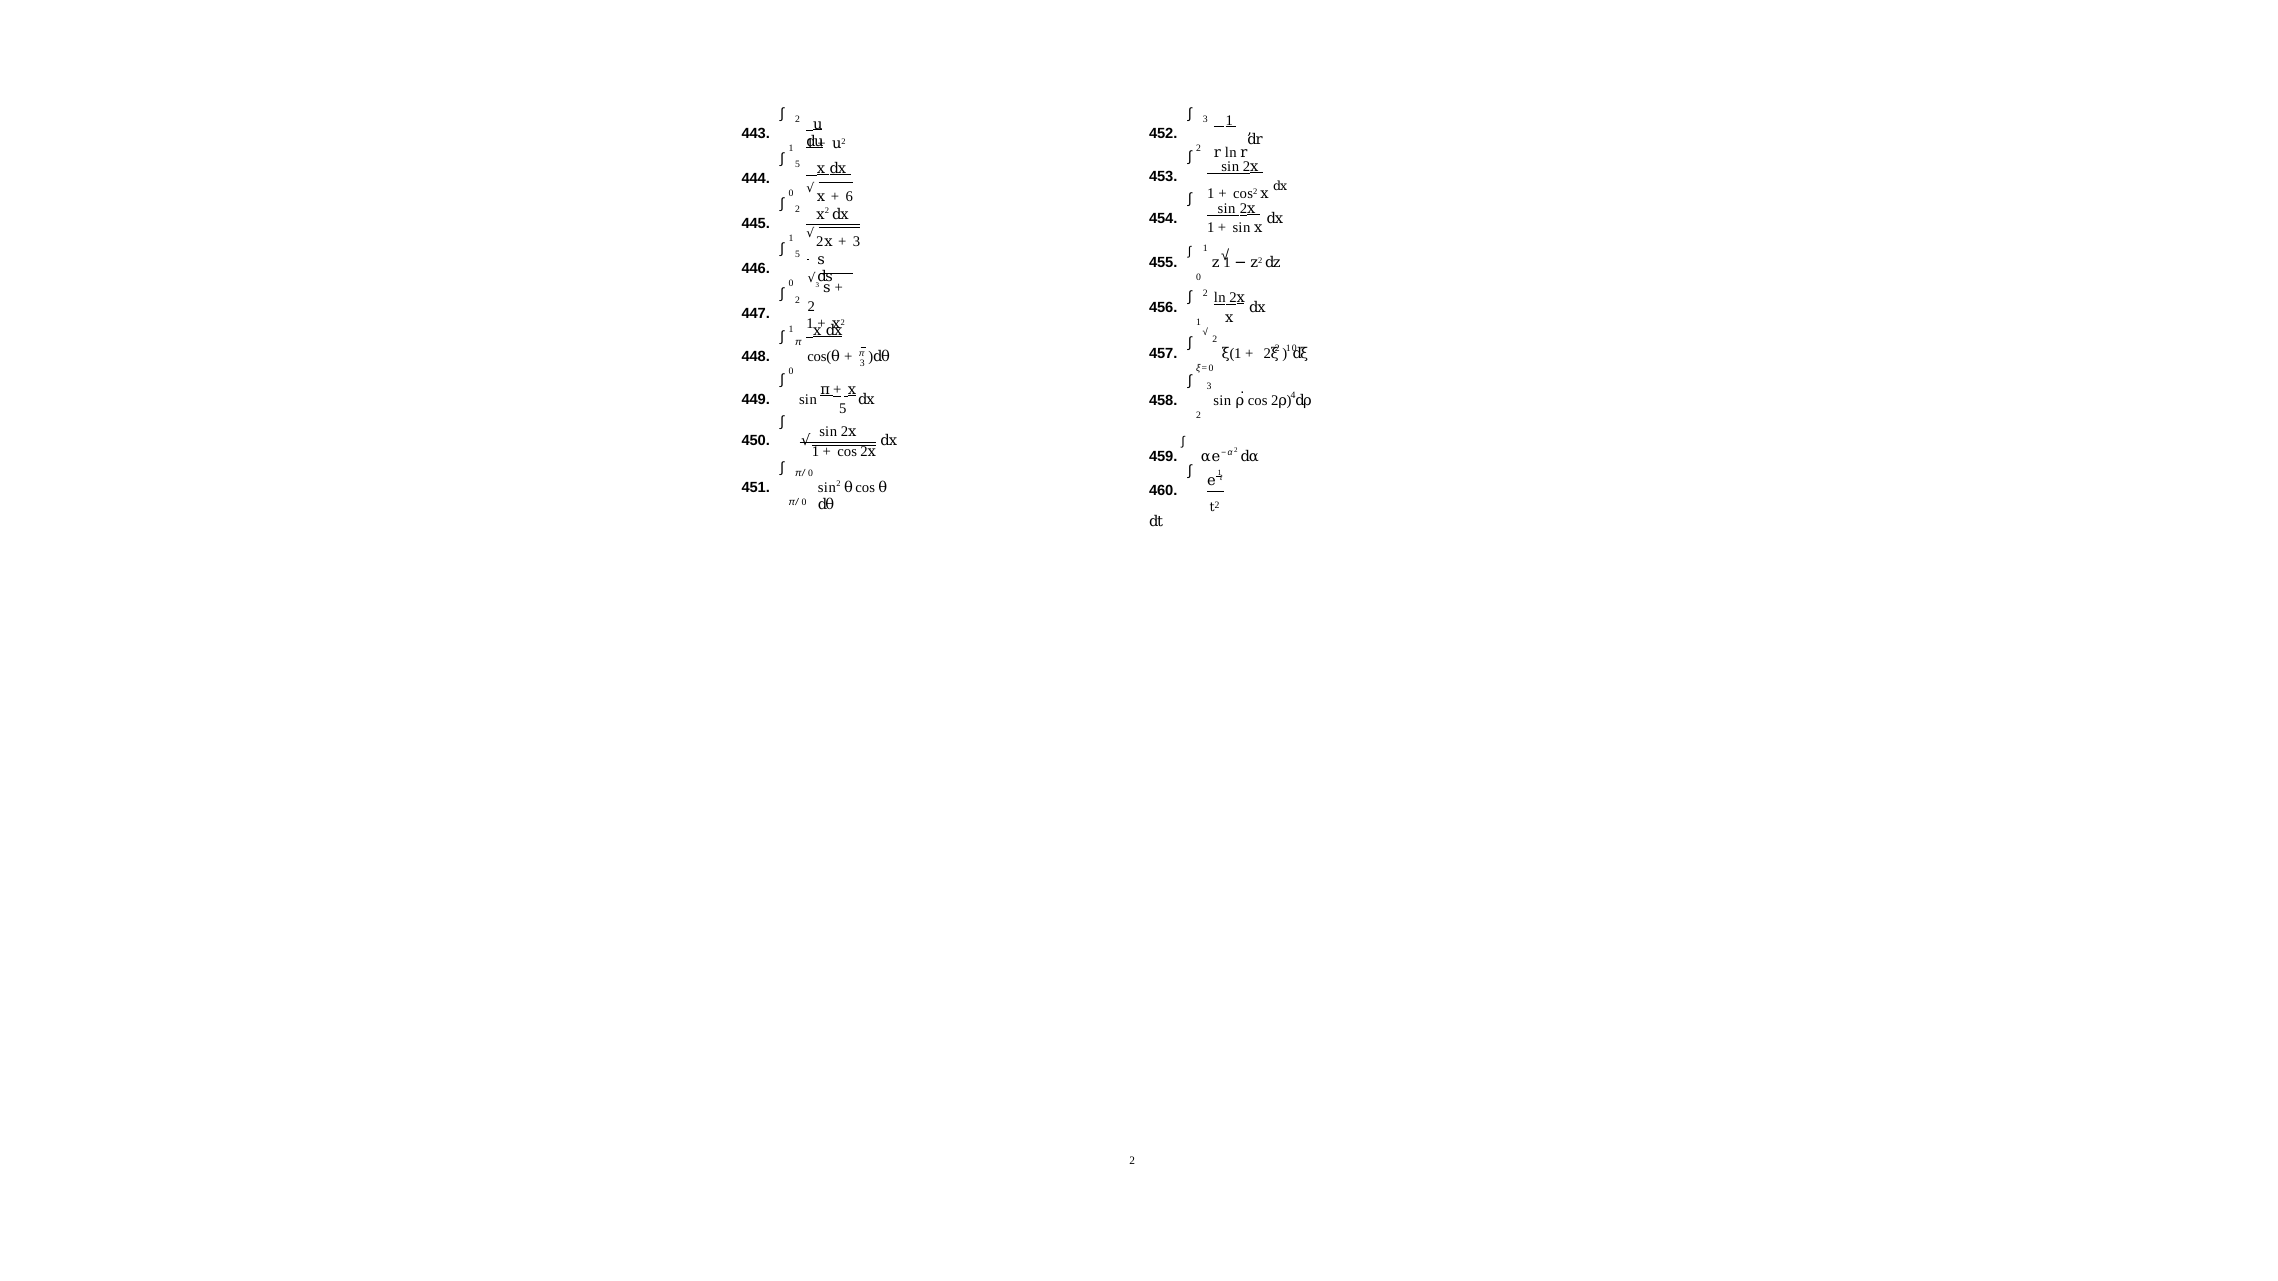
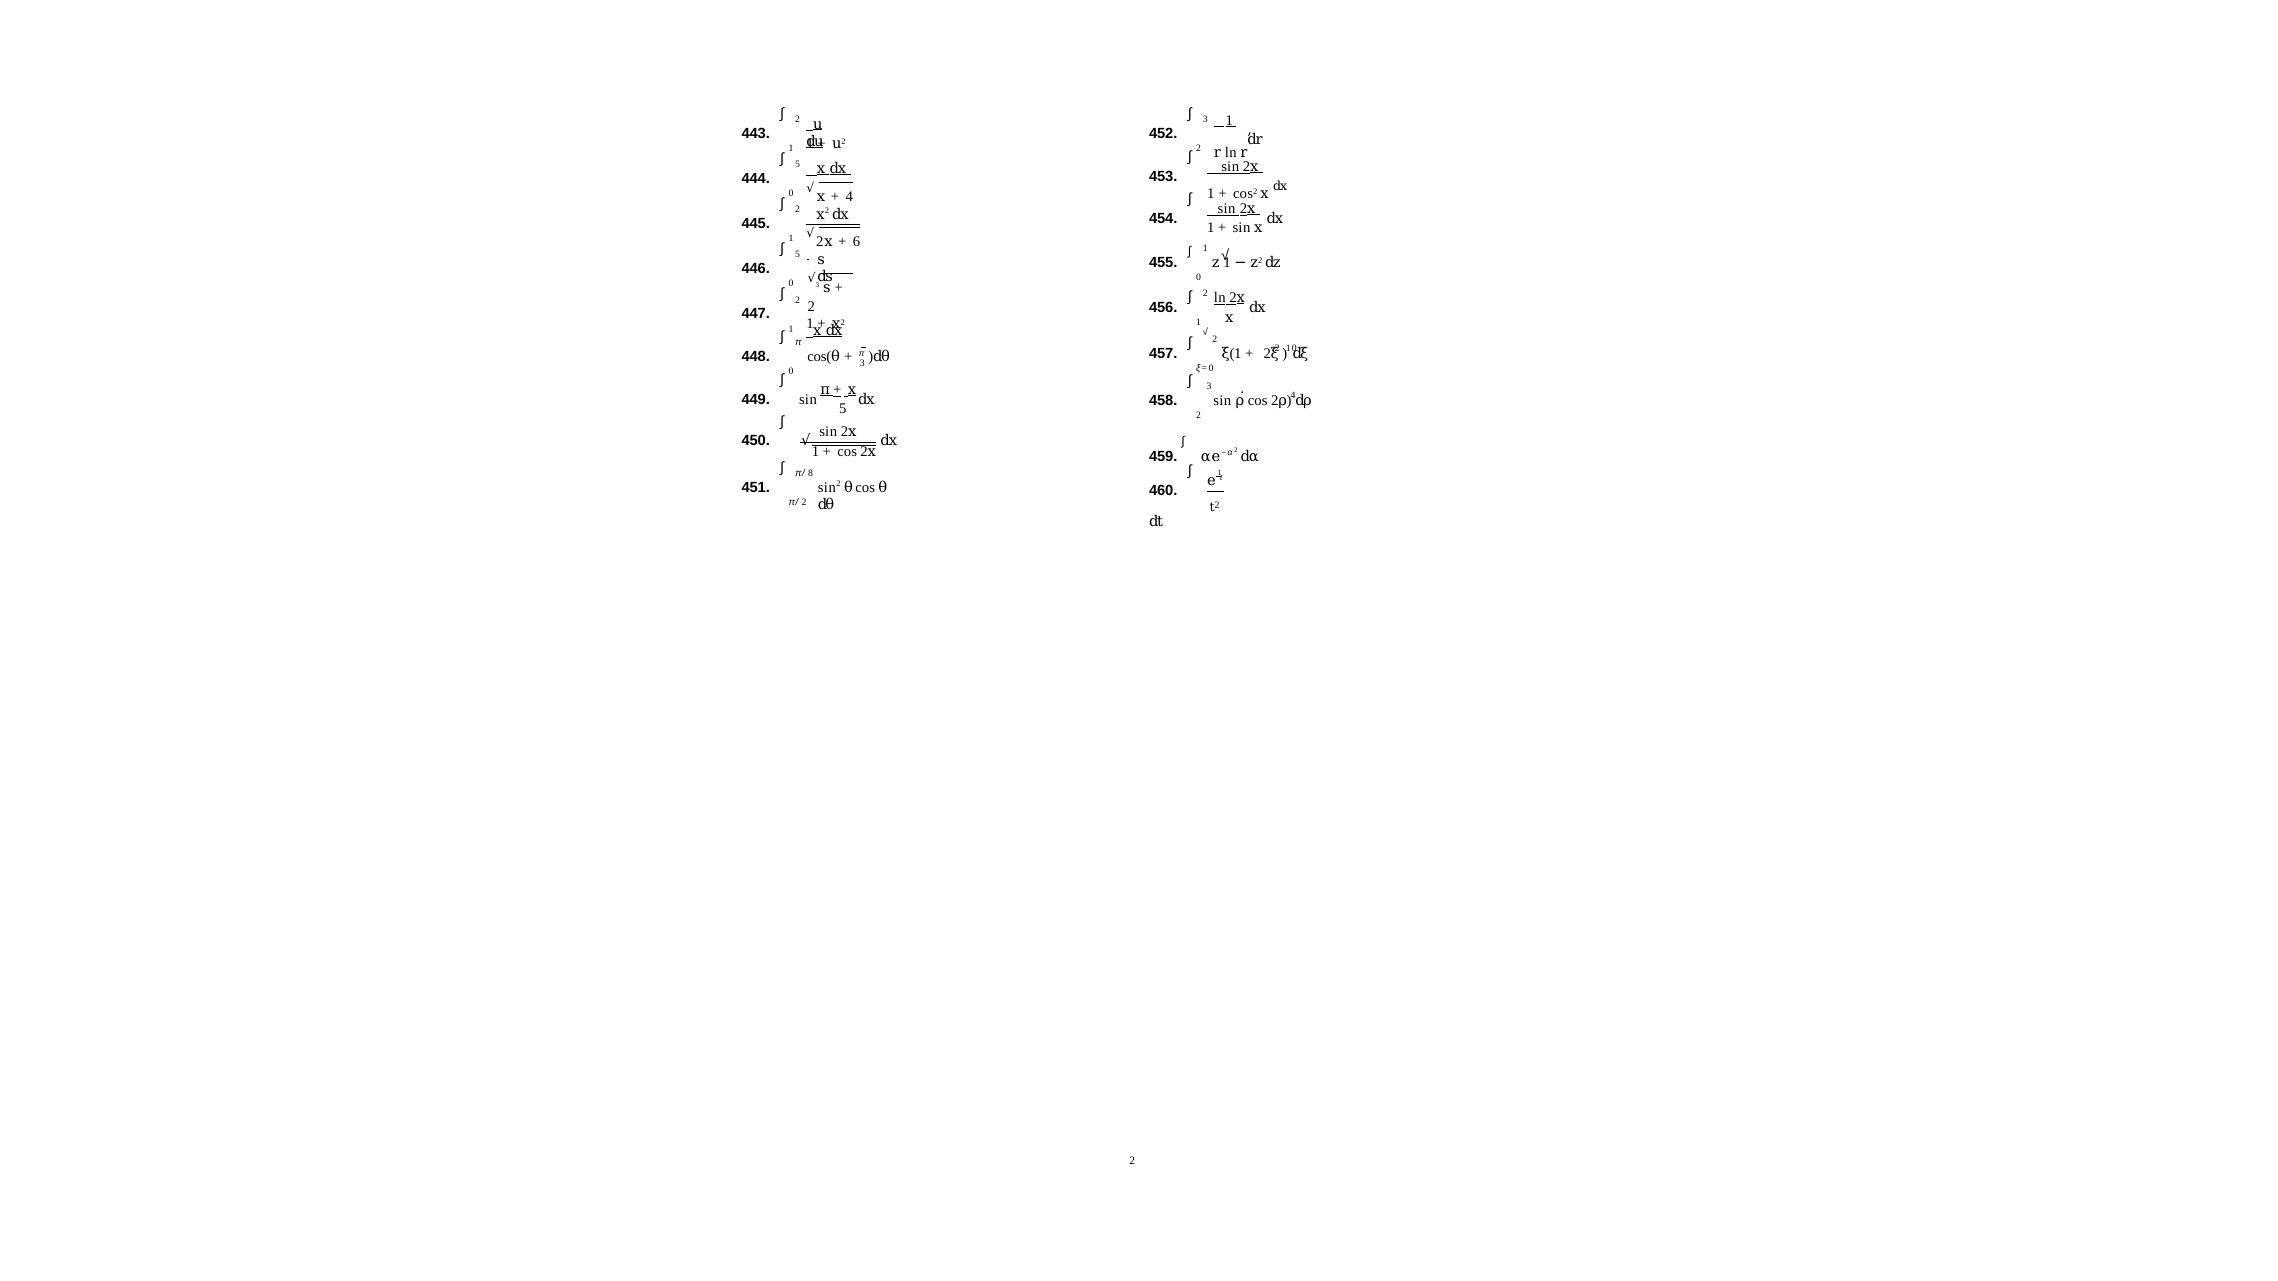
6 at (849, 197): 6 -> 4
3 at (856, 242): 3 -> 6
0 at (811, 473): 0 -> 8
0 at (804, 502): 0 -> 2
